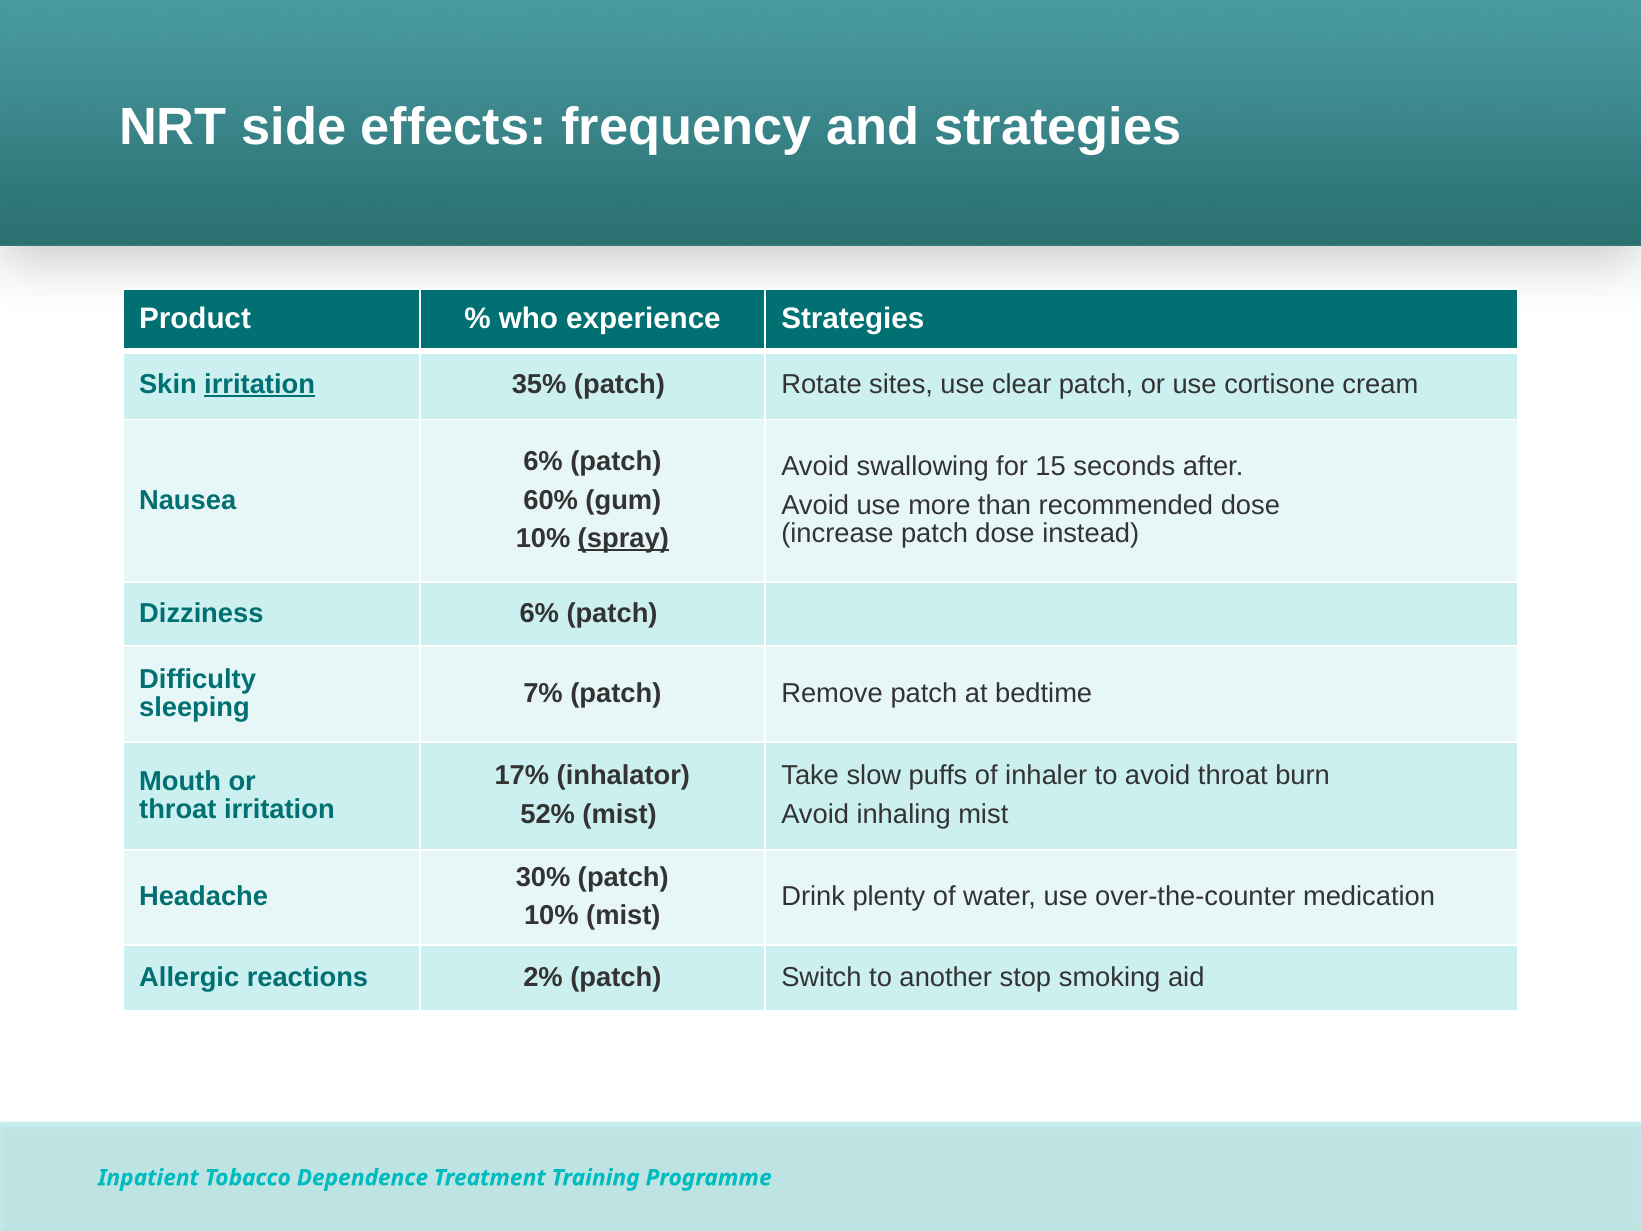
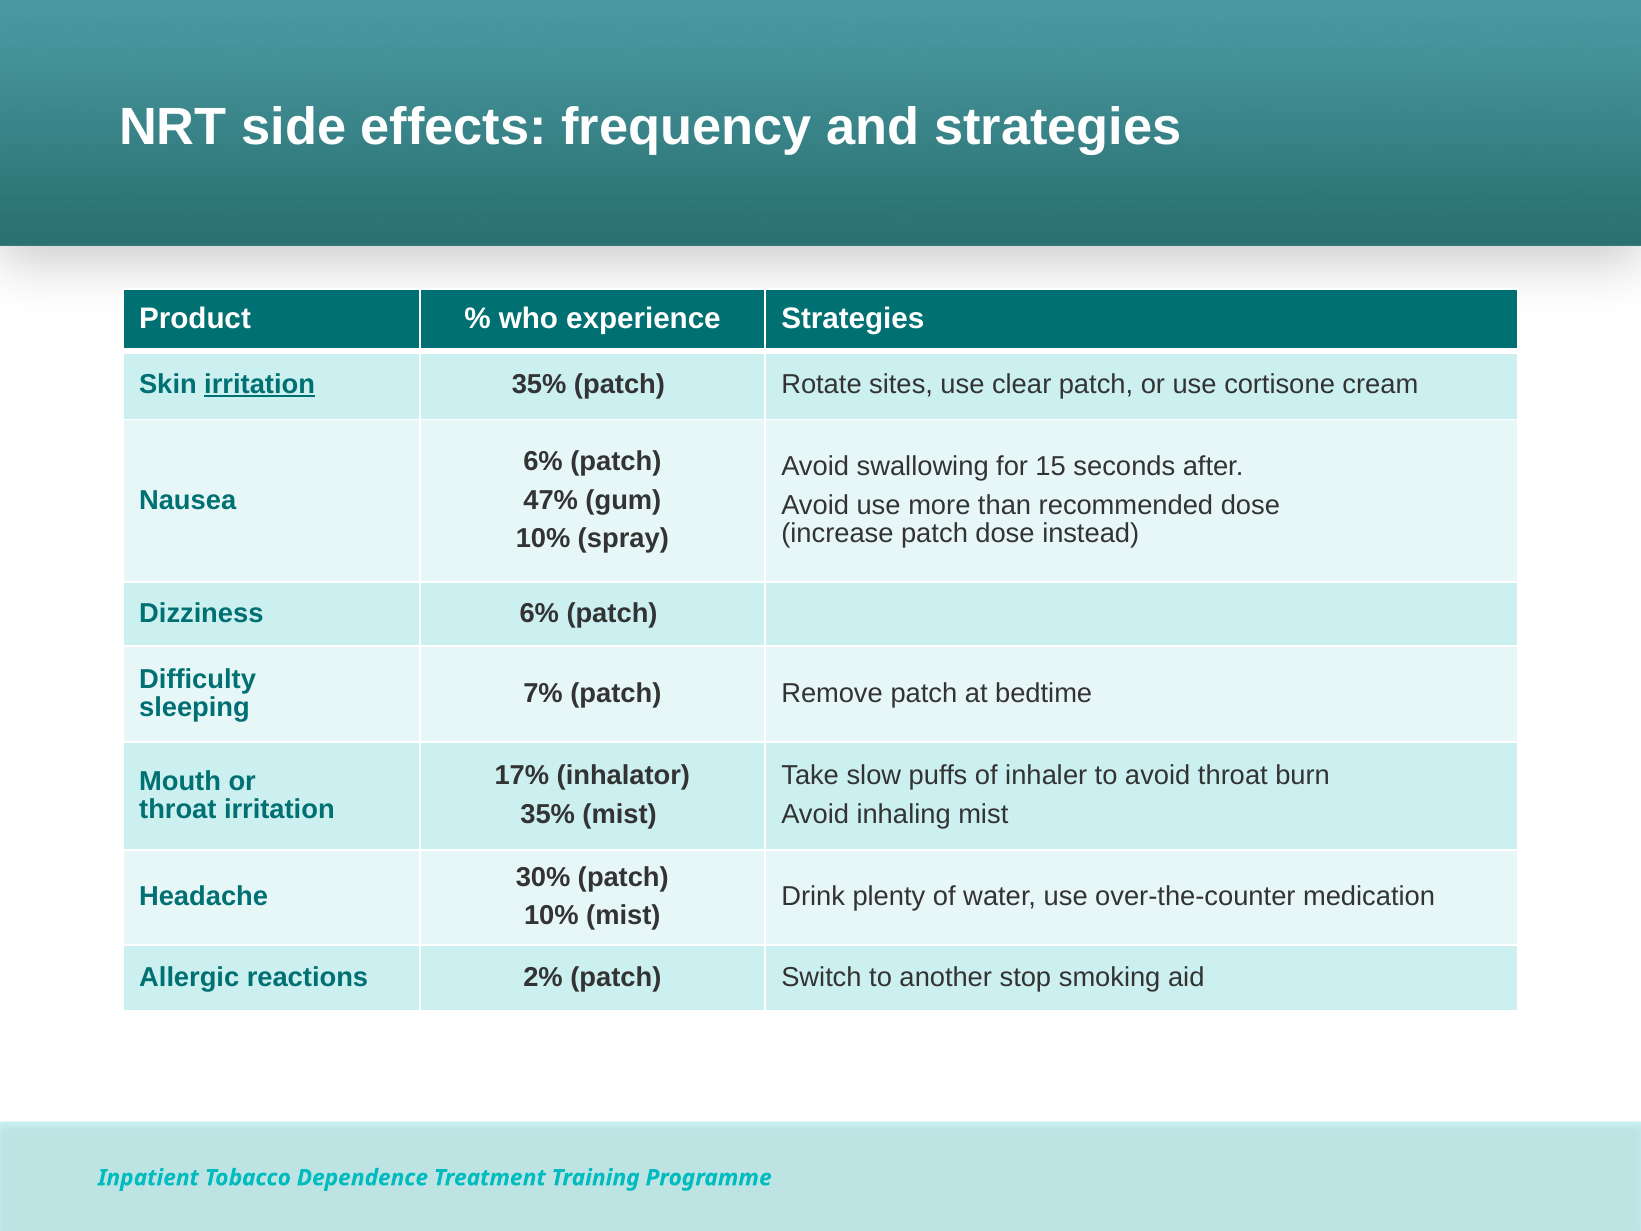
60%: 60% -> 47%
spray underline: present -> none
52% at (548, 814): 52% -> 35%
